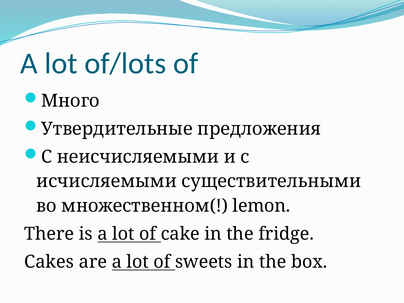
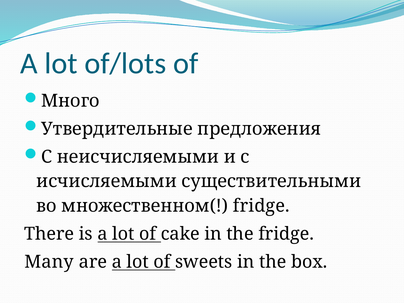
множественном( lemon: lemon -> fridge
Cakes: Cakes -> Many
